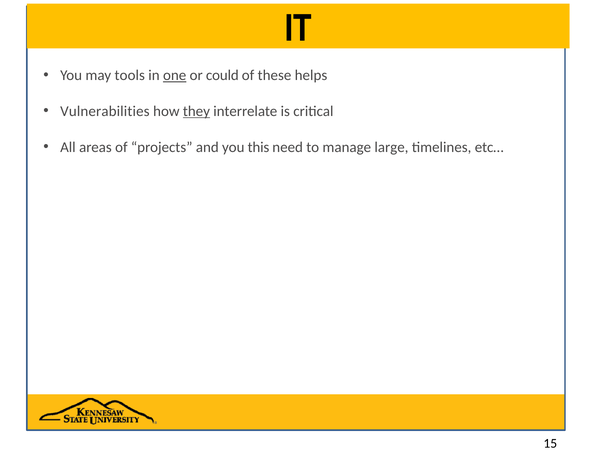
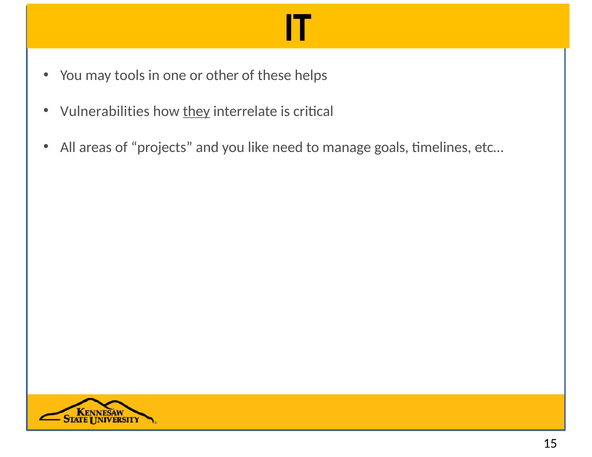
one underline: present -> none
could: could -> other
this: this -> like
large: large -> goals
